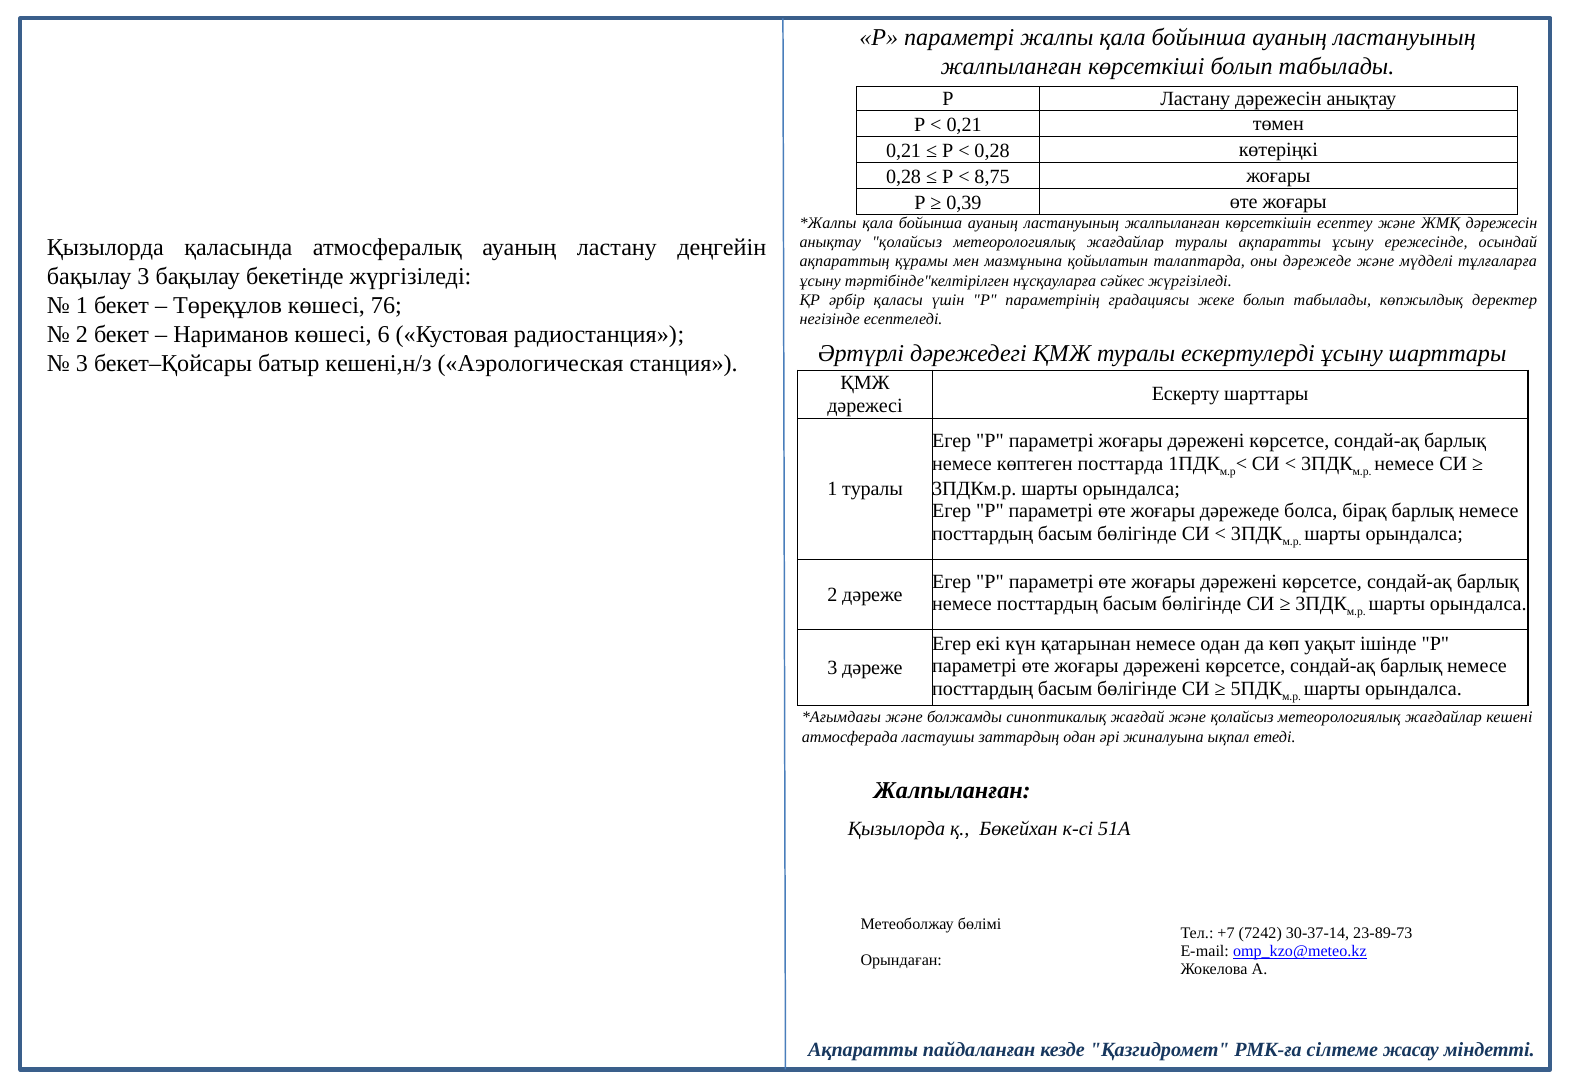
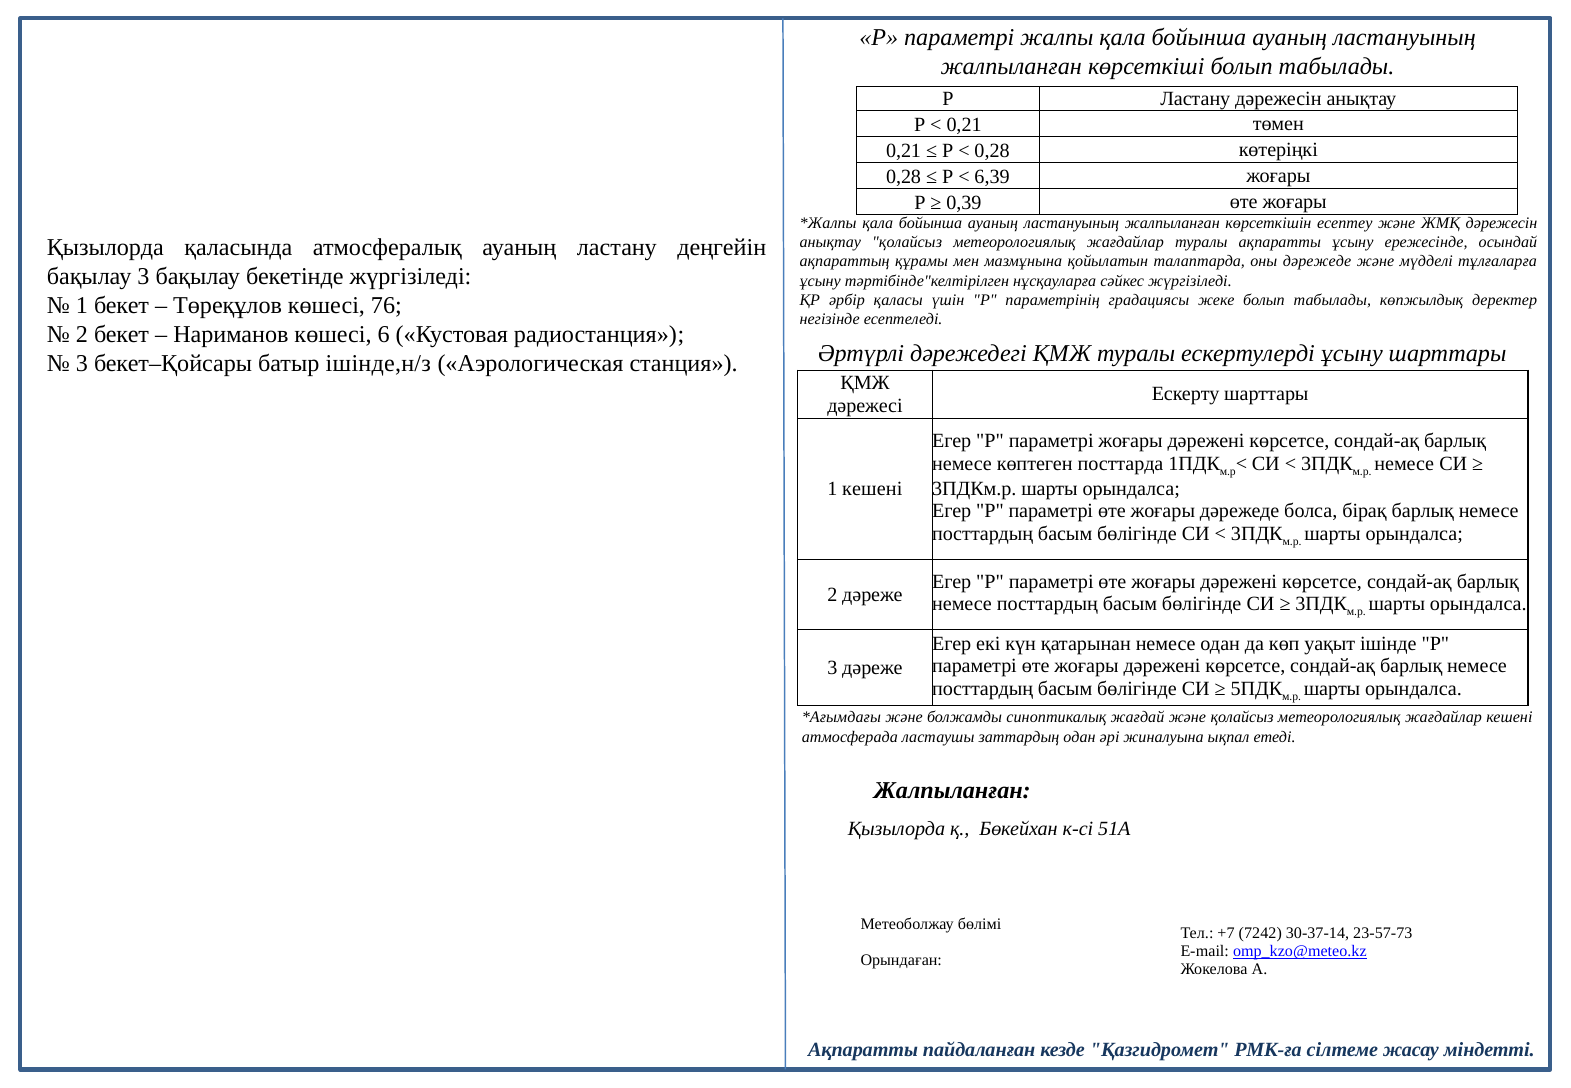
8,75: 8,75 -> 6,39
кешені,н/з: кешені,н/з -> ішінде,н/з
1 туралы: туралы -> кешені
23-89-73: 23-89-73 -> 23-57-73
